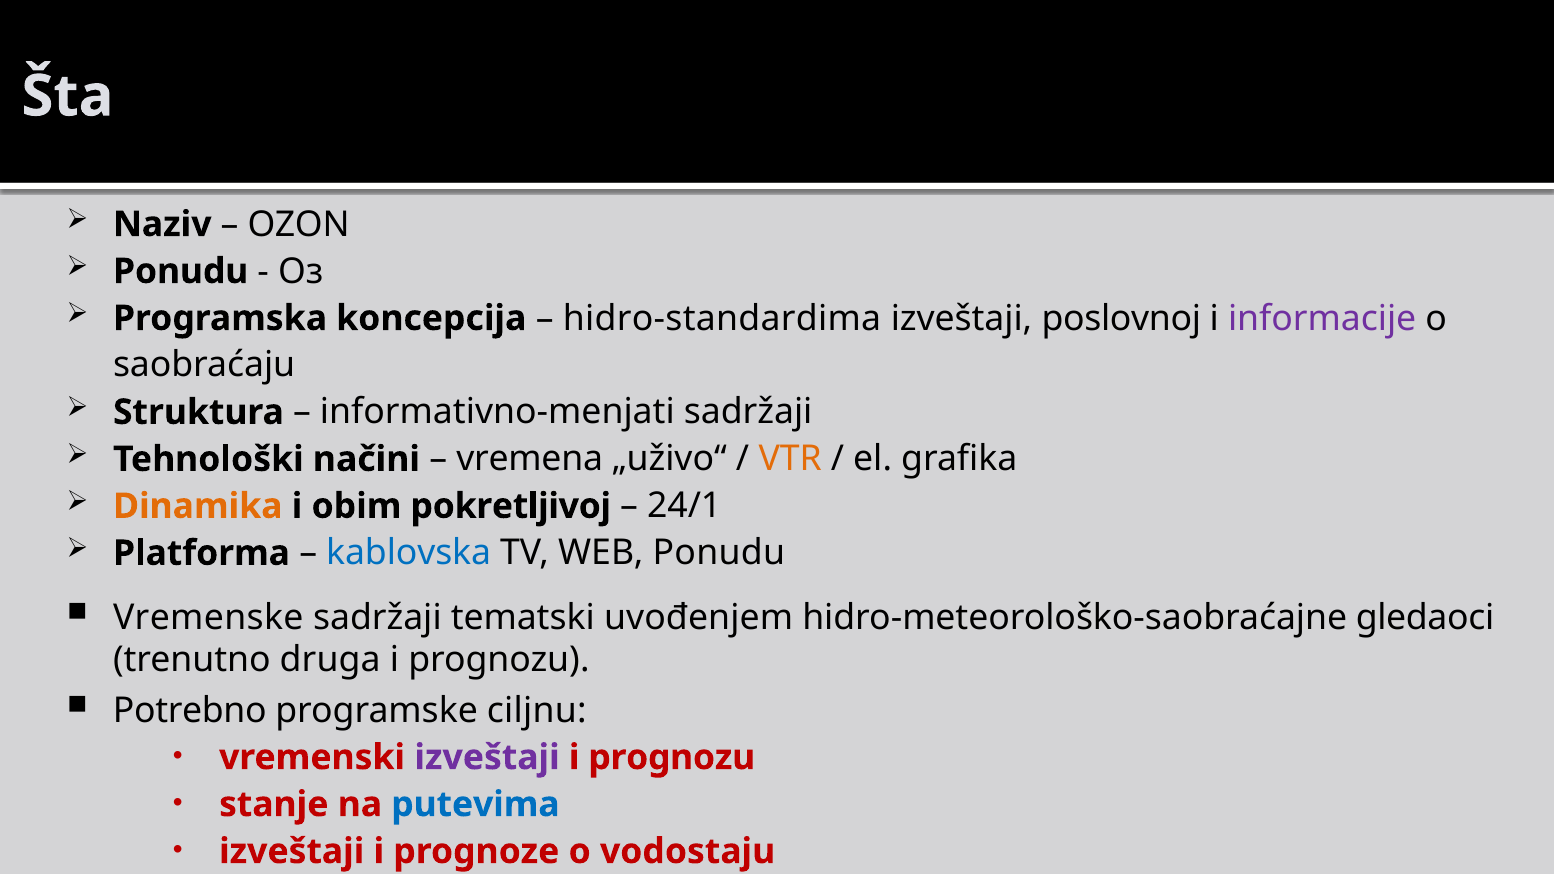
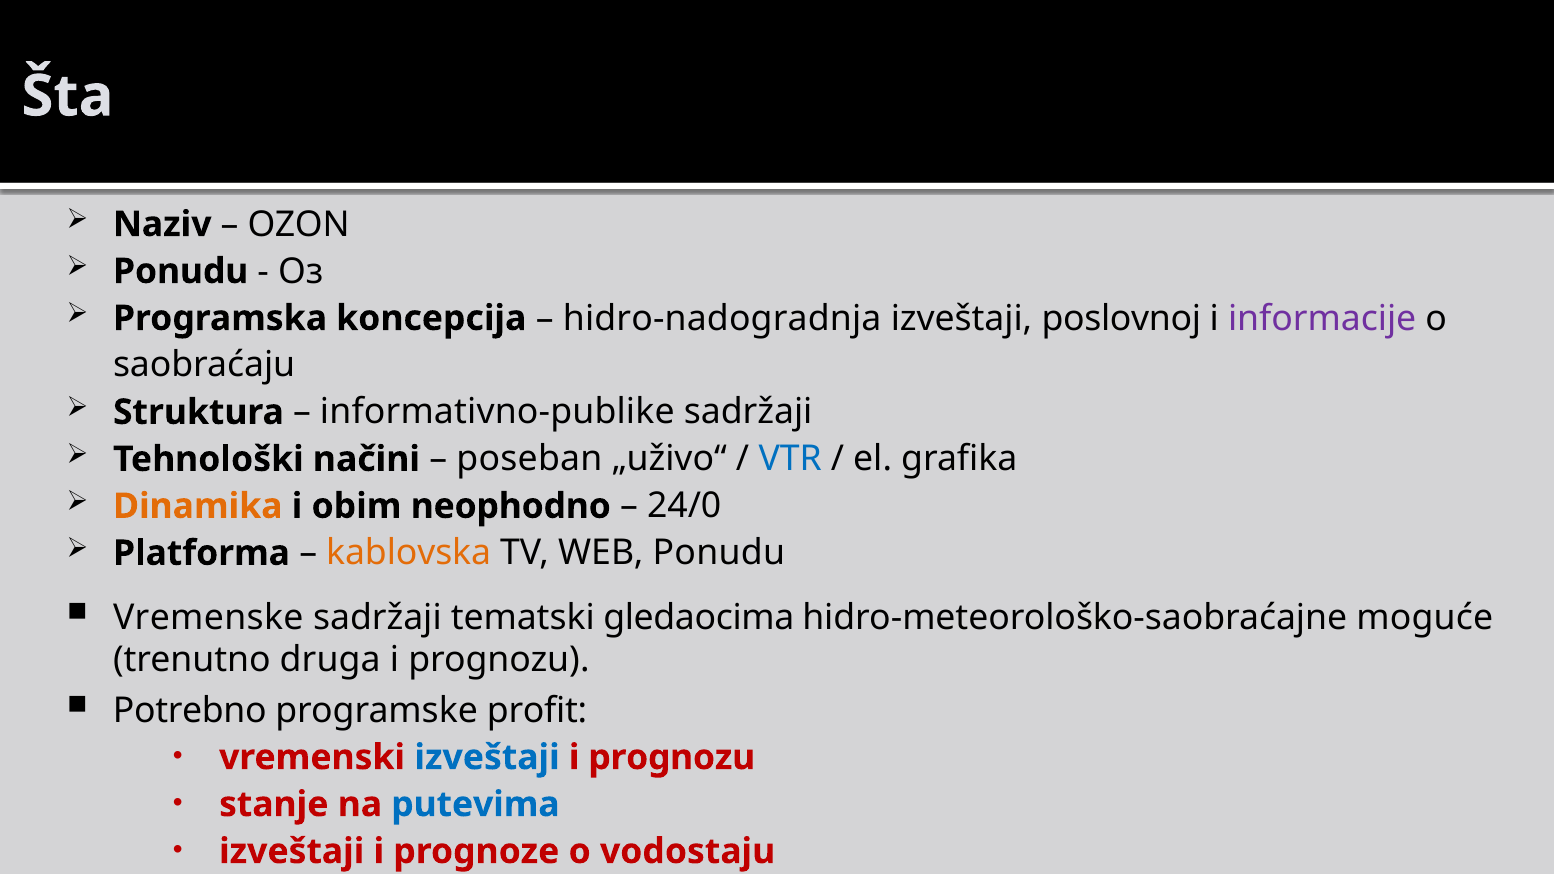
hidro-standardima: hidro-standardima -> hidro-nadogradnja
informativno-menjati: informativno-menjati -> informativno-publike
vremena: vremena -> poseban
VTR colour: orange -> blue
pokretljivoj: pokretljivoj -> neophodno
24/1: 24/1 -> 24/0
kablovska colour: blue -> orange
uvođenjem: uvođenjem -> gledaocima
gledaoci: gledaoci -> moguće
ciljnu: ciljnu -> profit
izveštaji at (487, 758) colour: purple -> blue
